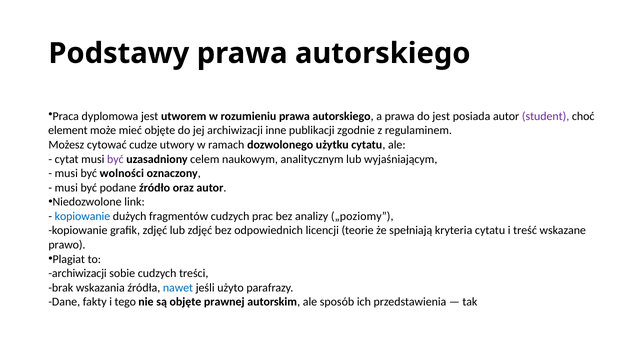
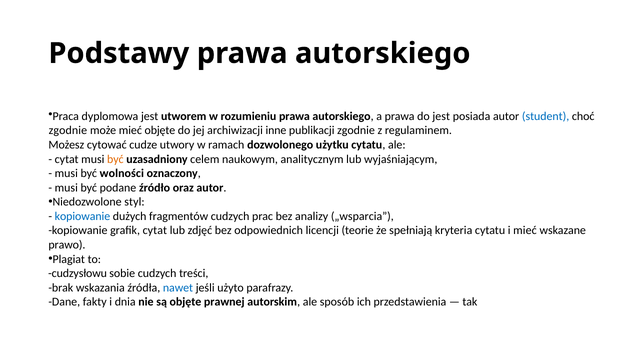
student colour: purple -> blue
element at (68, 131): element -> zgodnie
być at (115, 159) colour: purple -> orange
link: link -> styl
„poziomy: „poziomy -> „wsparcia
grafik zdjęć: zdjęć -> cytat
i treść: treść -> mieć
archiwizacji at (78, 274): archiwizacji -> cudzysłowu
tego: tego -> dnia
